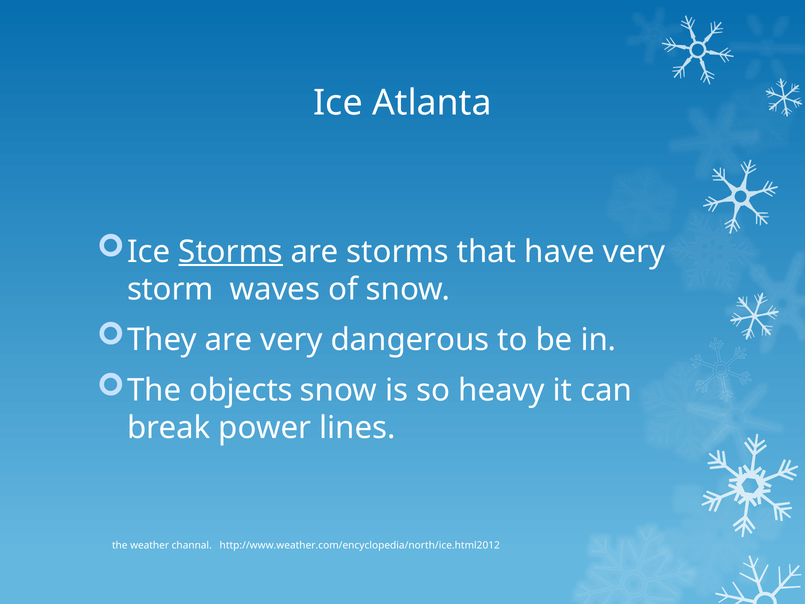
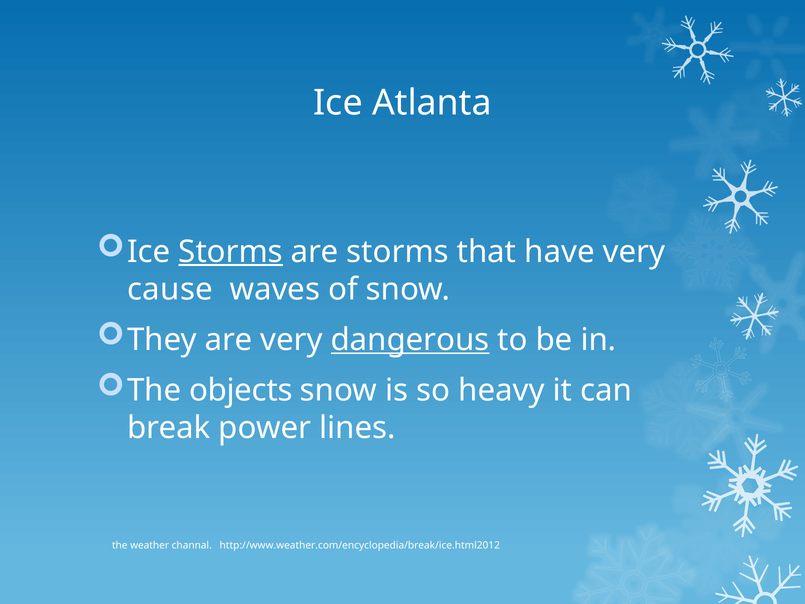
storm: storm -> cause
dangerous underline: none -> present
http://www.weather.com/encyclopedia/north/ice.html2012: http://www.weather.com/encyclopedia/north/ice.html2012 -> http://www.weather.com/encyclopedia/break/ice.html2012
